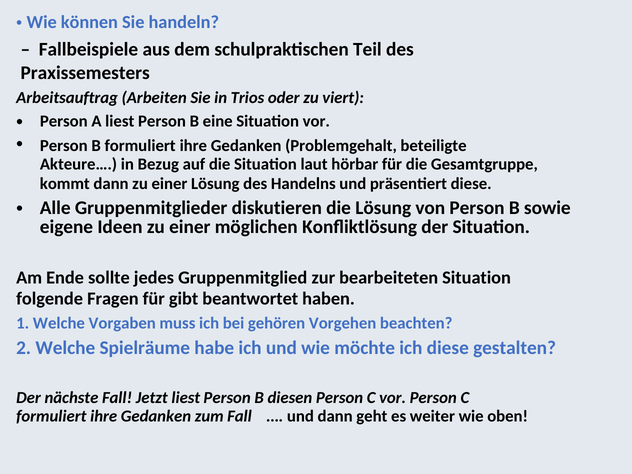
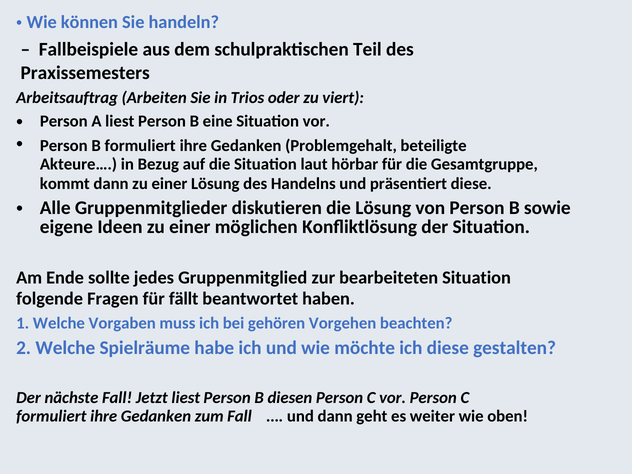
gibt: gibt -> fällt
